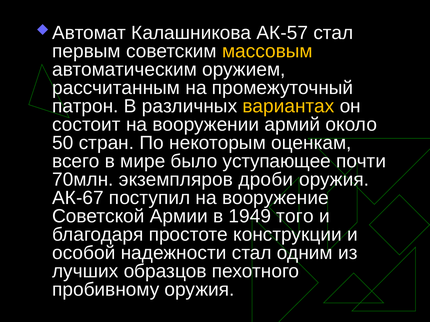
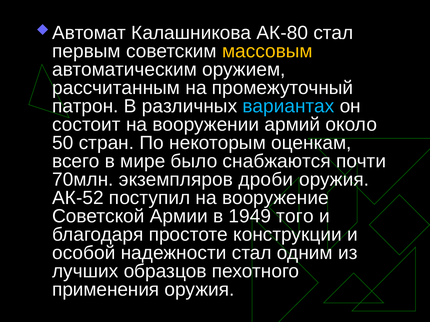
АК-57: АК-57 -> АК-80
вариантах colour: yellow -> light blue
уступающее: уступающее -> снабжаются
АК-67: АК-67 -> АК-52
пробивному: пробивному -> применения
